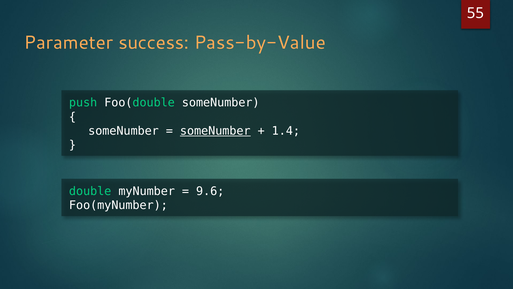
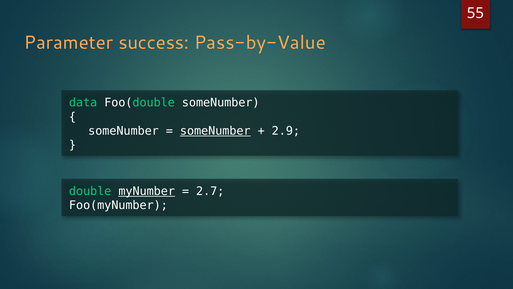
push: push -> data
1.4: 1.4 -> 2.9
myNumber underline: none -> present
9.6: 9.6 -> 2.7
